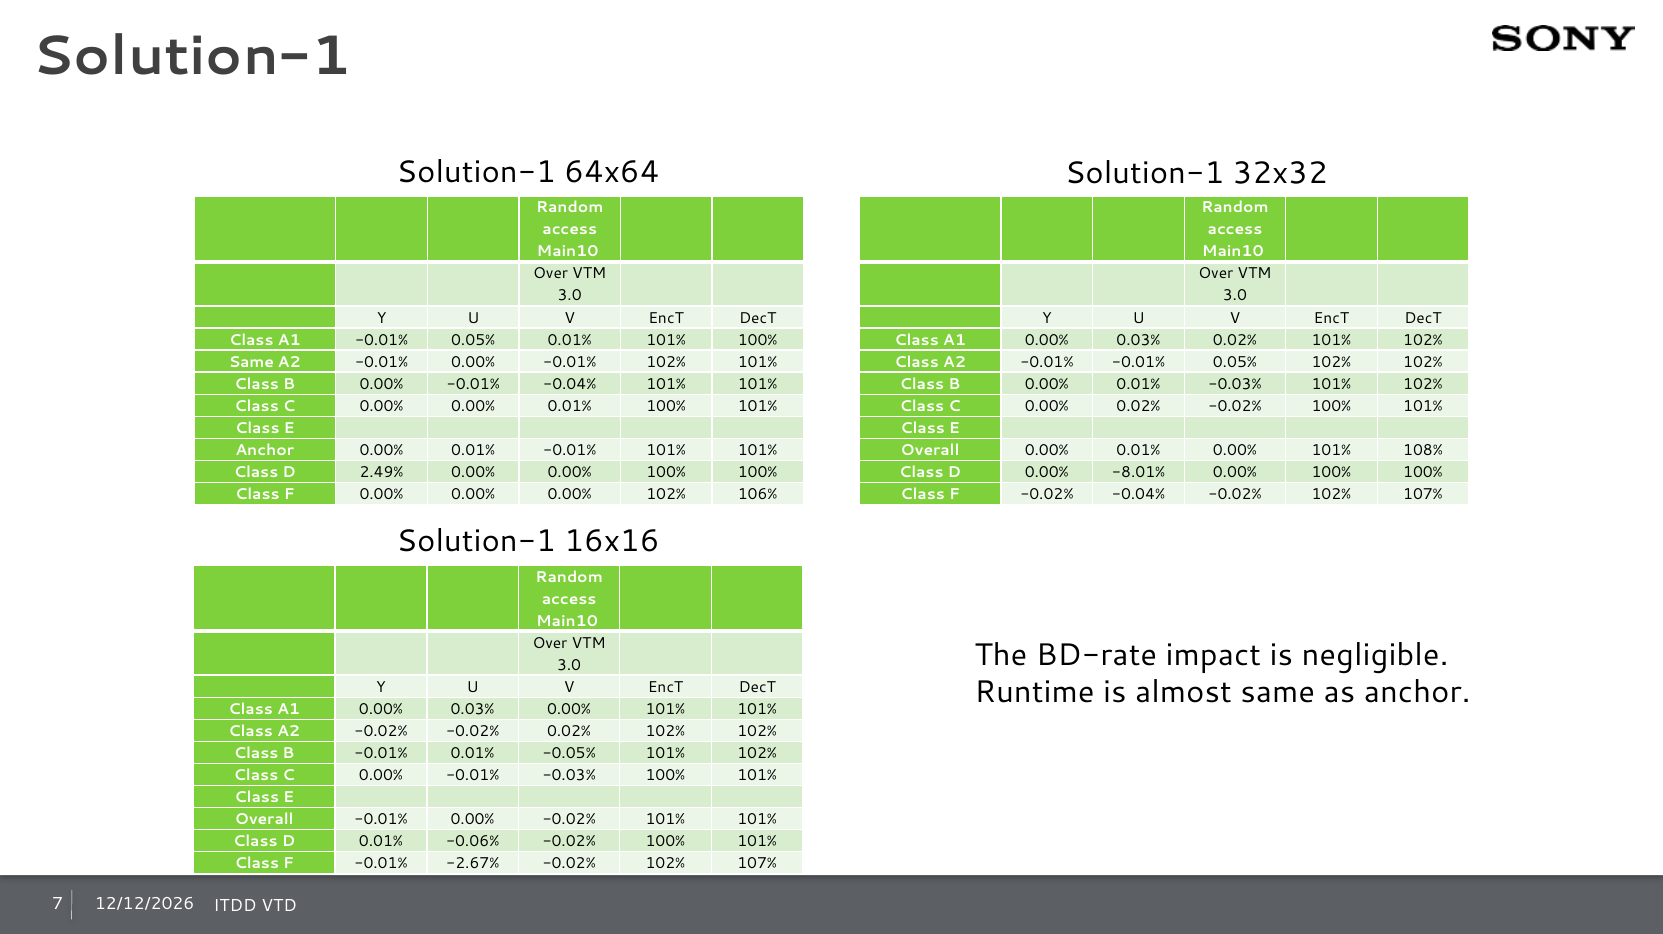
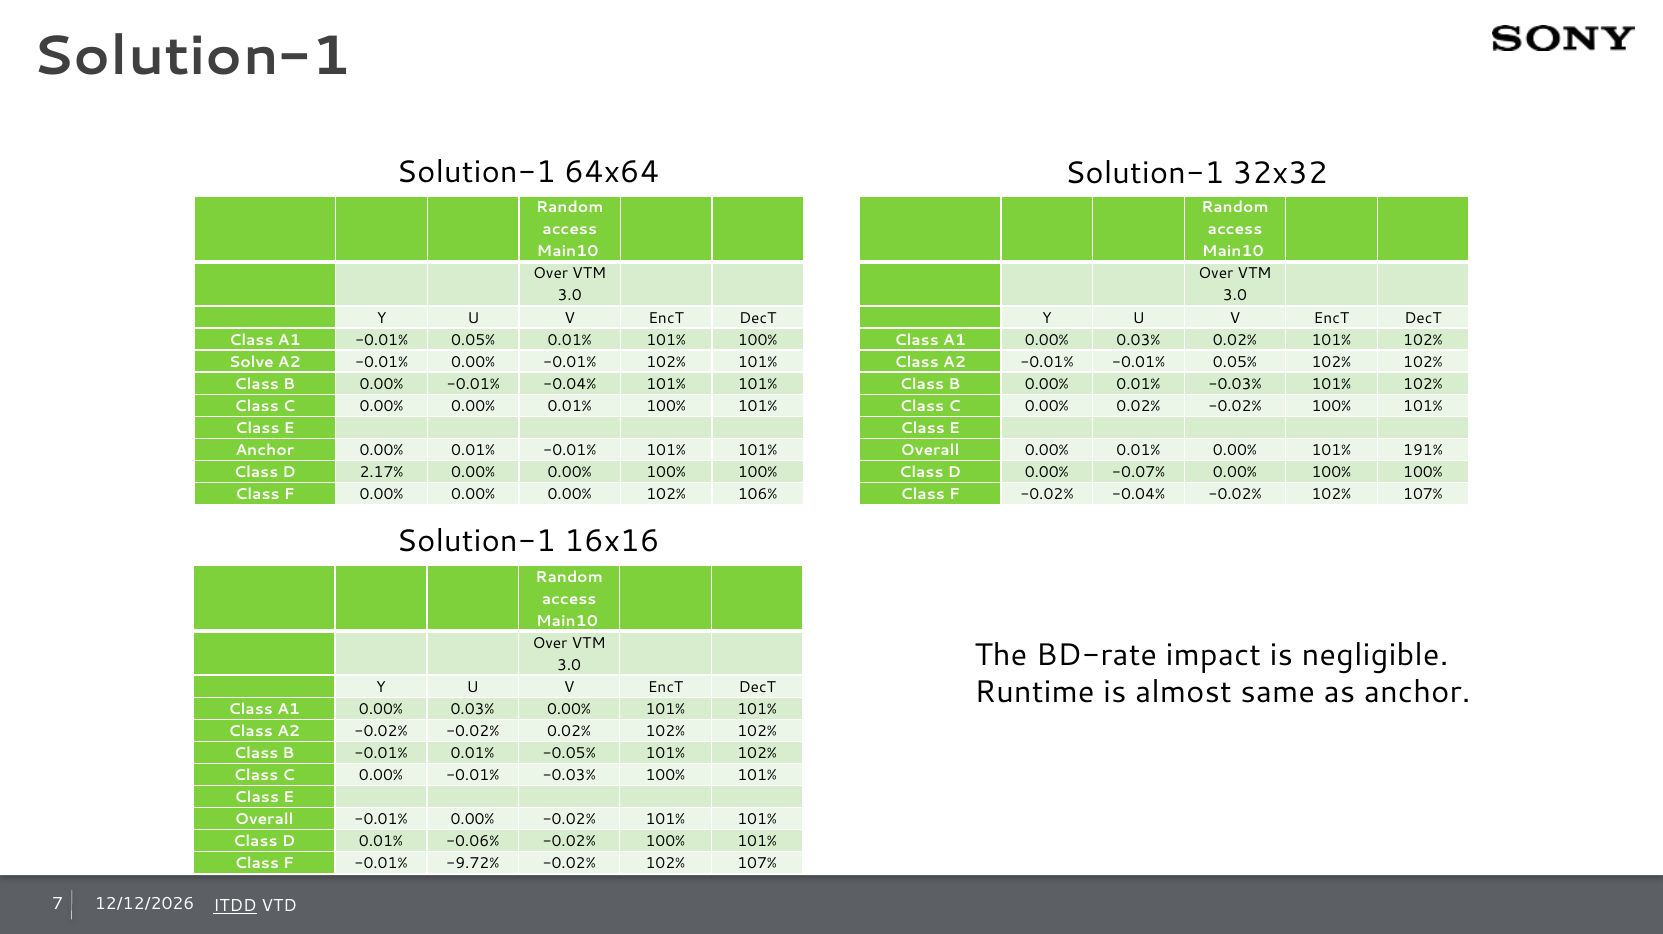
Same at (251, 362): Same -> Solve
108%: 108% -> 191%
2.49%: 2.49% -> 2.17%
-8.01%: -8.01% -> -0.07%
-2.67%: -2.67% -> -9.72%
ITDD underline: none -> present
